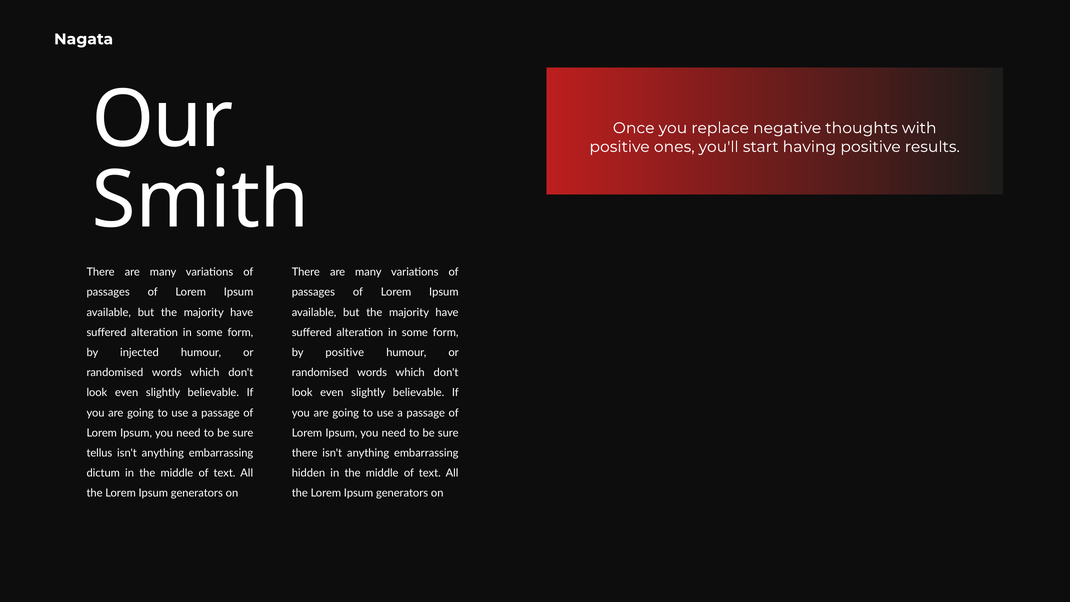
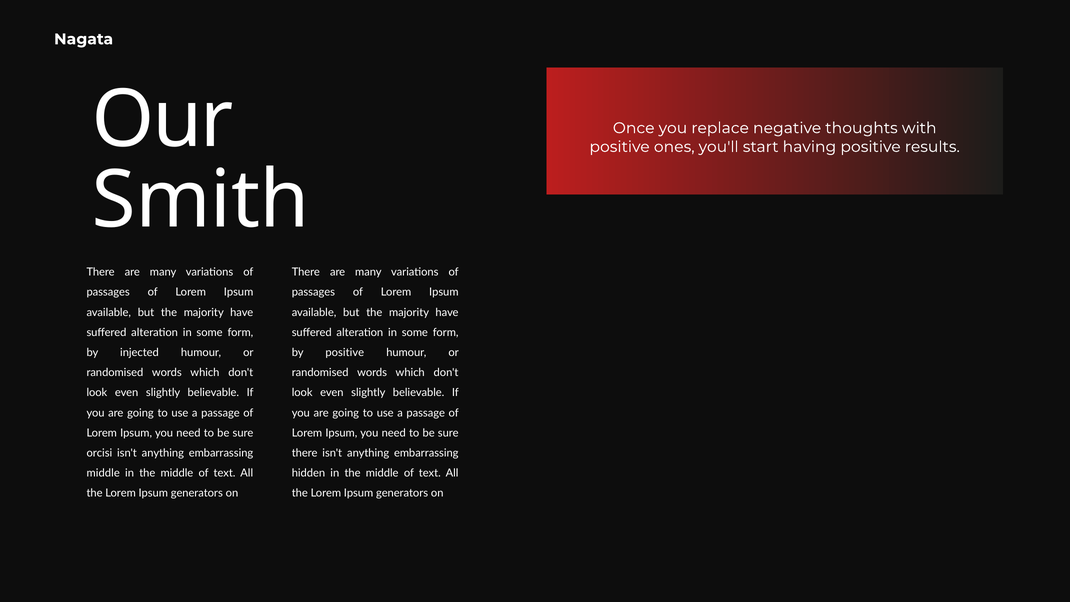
tellus: tellus -> orcisi
dictum at (103, 473): dictum -> middle
